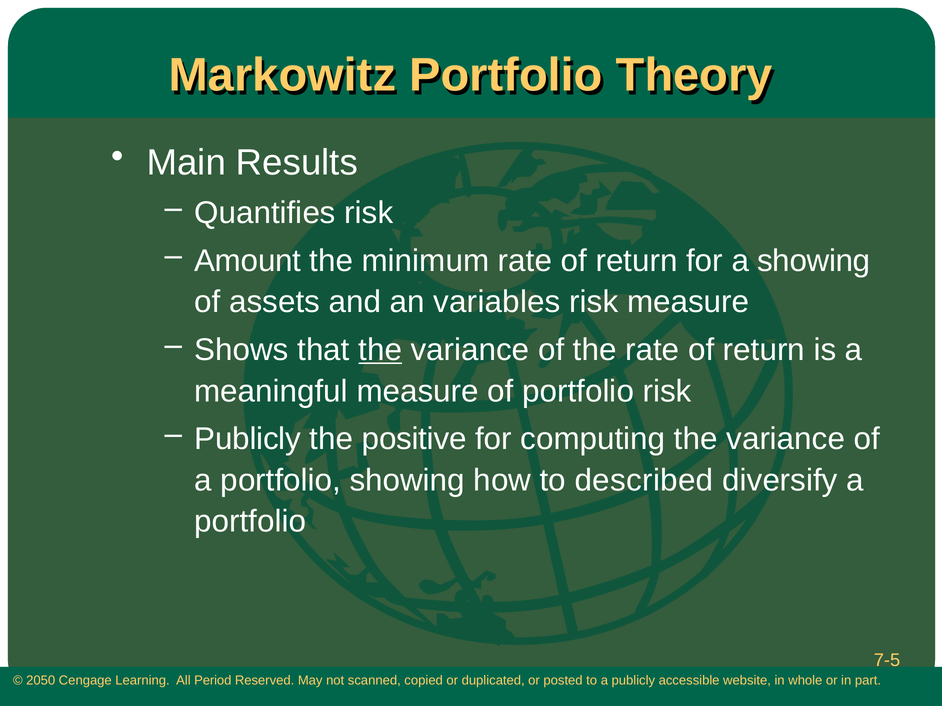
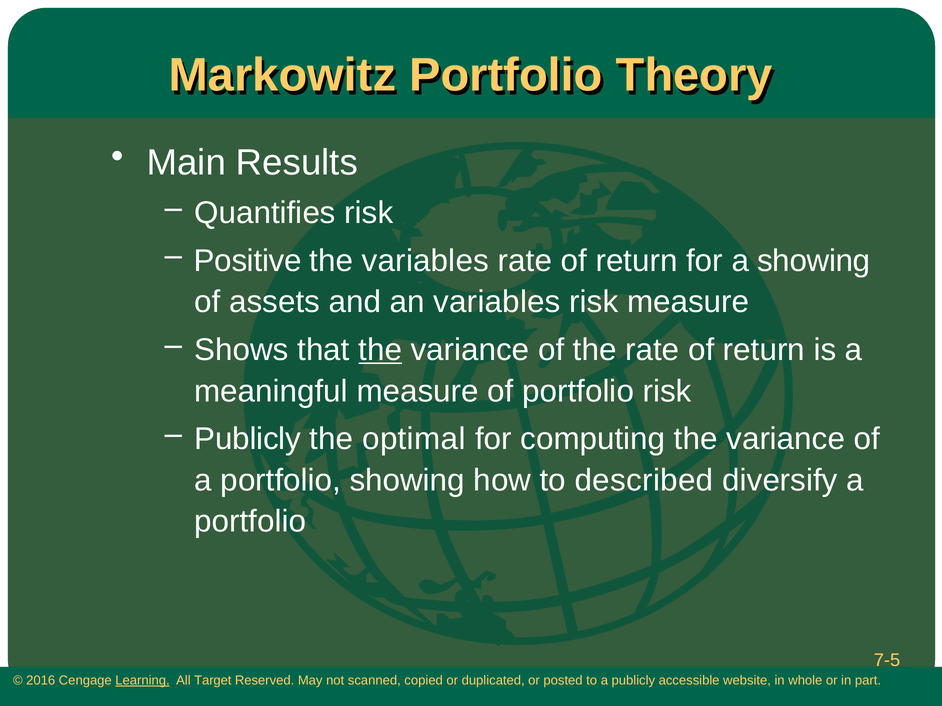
Amount: Amount -> Positive
the minimum: minimum -> variables
positive: positive -> optimal
2050: 2050 -> 2016
Learning underline: none -> present
Period: Period -> Target
